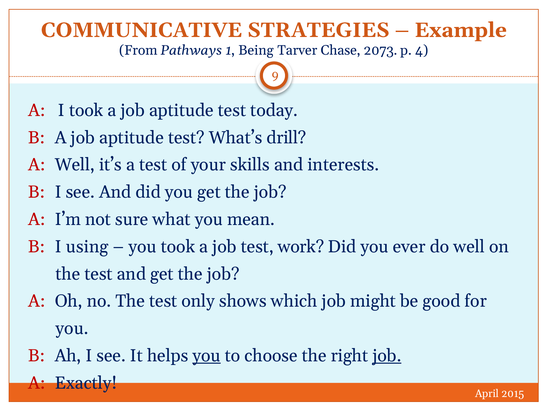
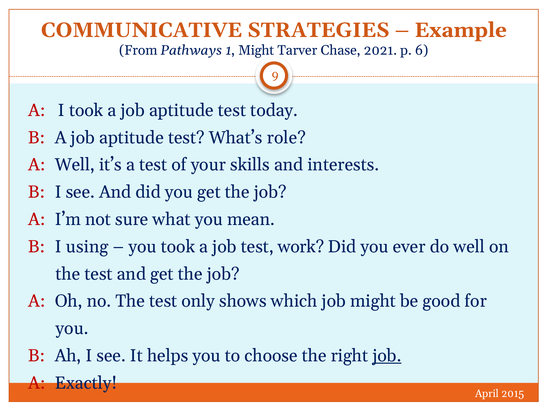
1 Being: Being -> Might
2073: 2073 -> 2021
4: 4 -> 6
drill: drill -> role
you at (207, 356) underline: present -> none
